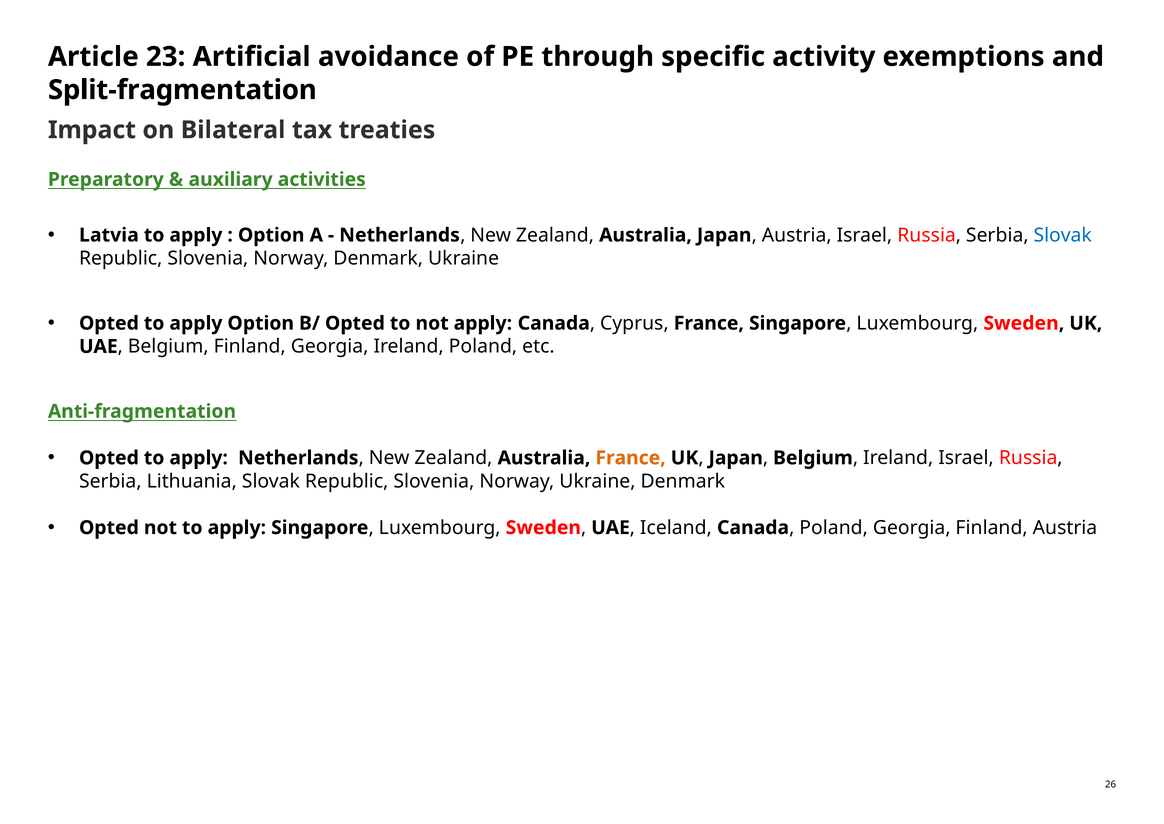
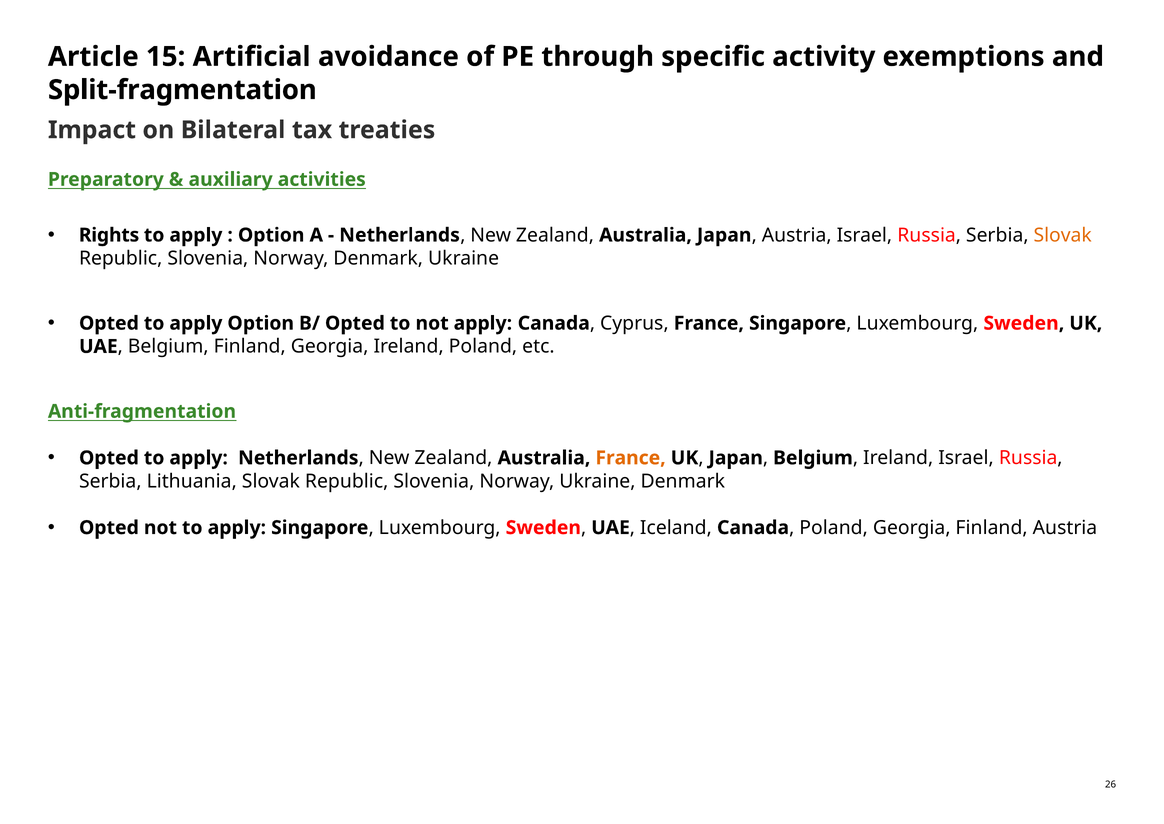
23: 23 -> 15
Latvia: Latvia -> Rights
Slovak at (1063, 235) colour: blue -> orange
